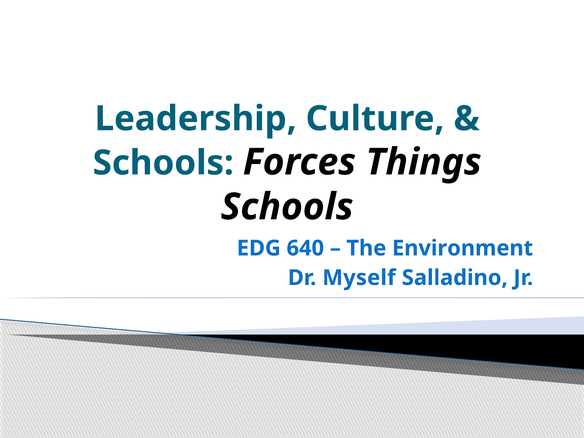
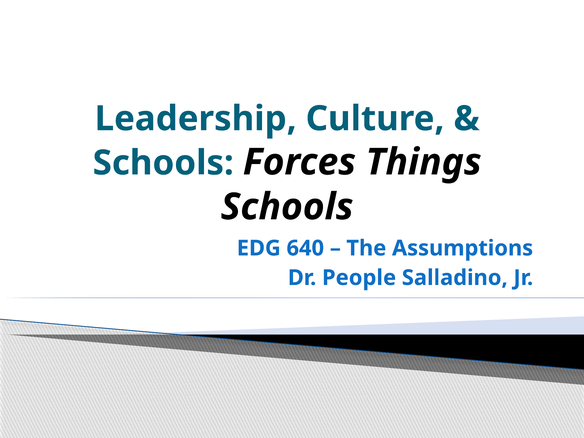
Environment: Environment -> Assumptions
Myself: Myself -> People
